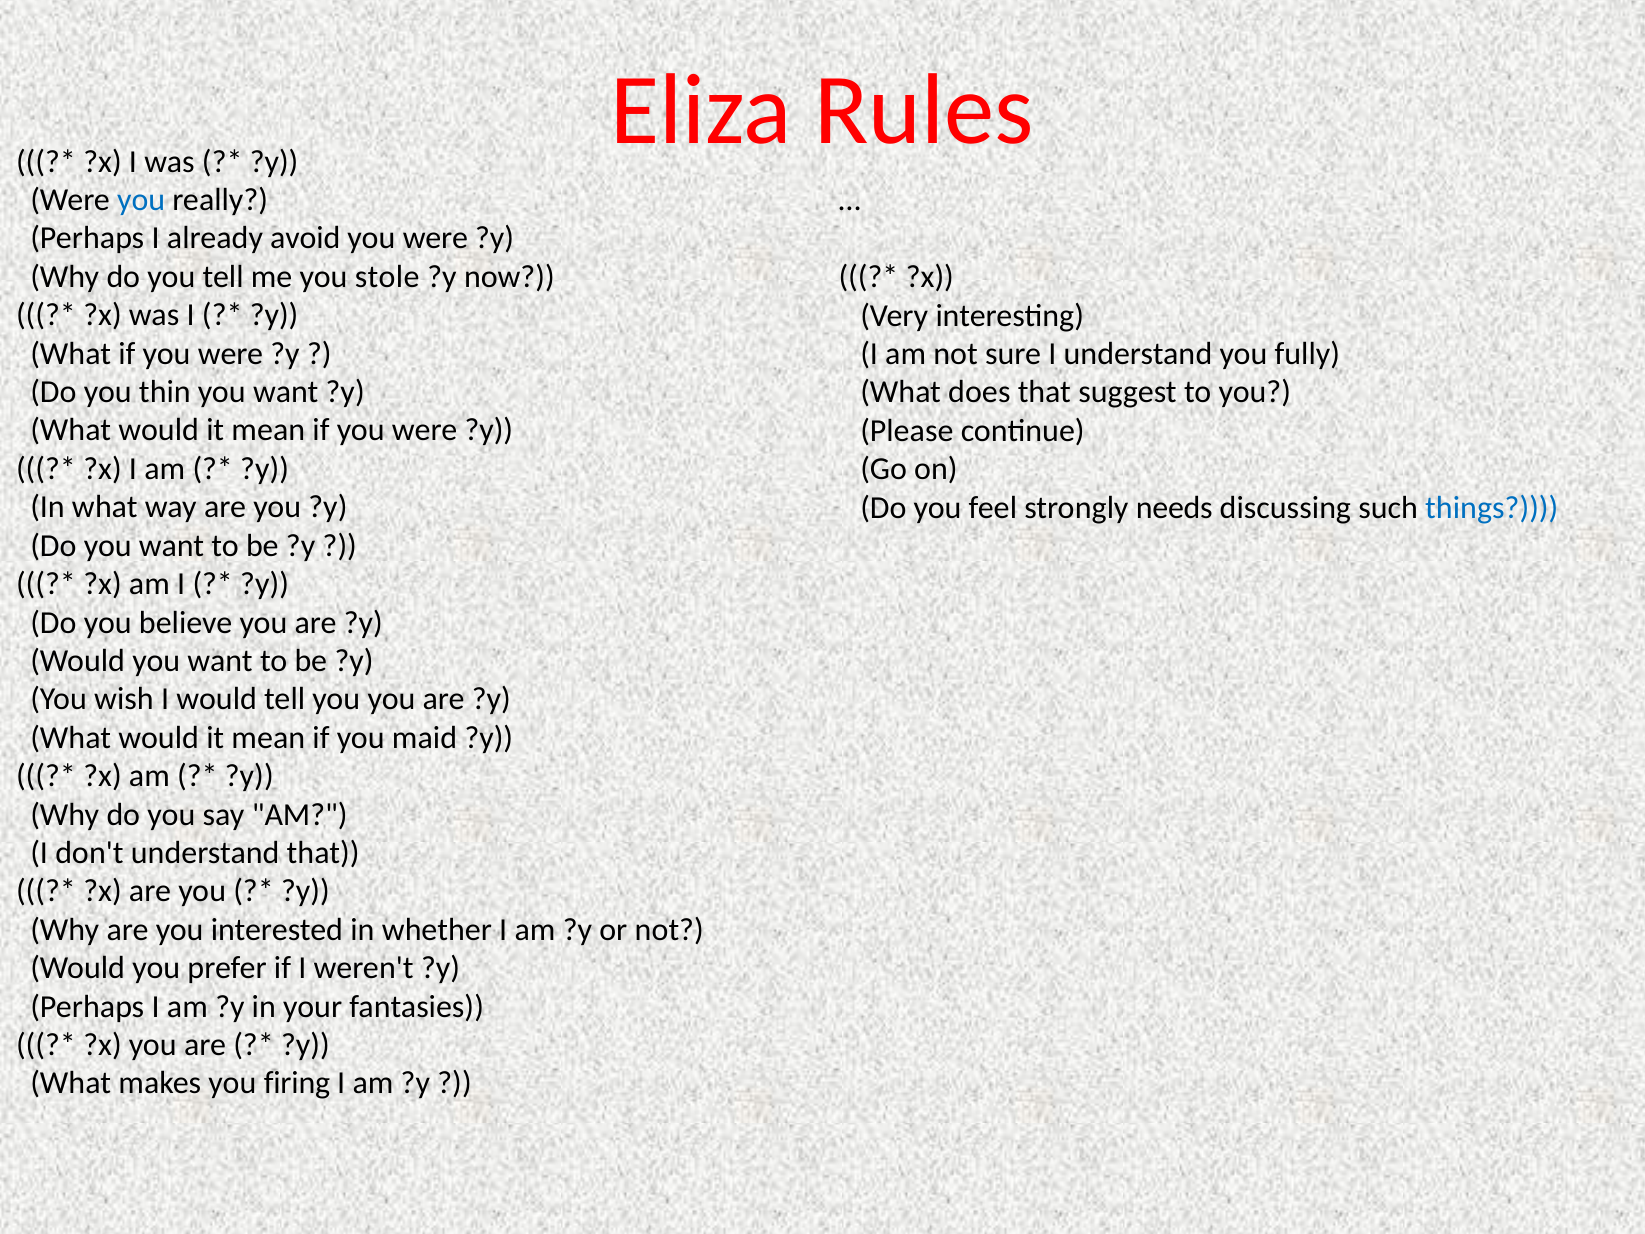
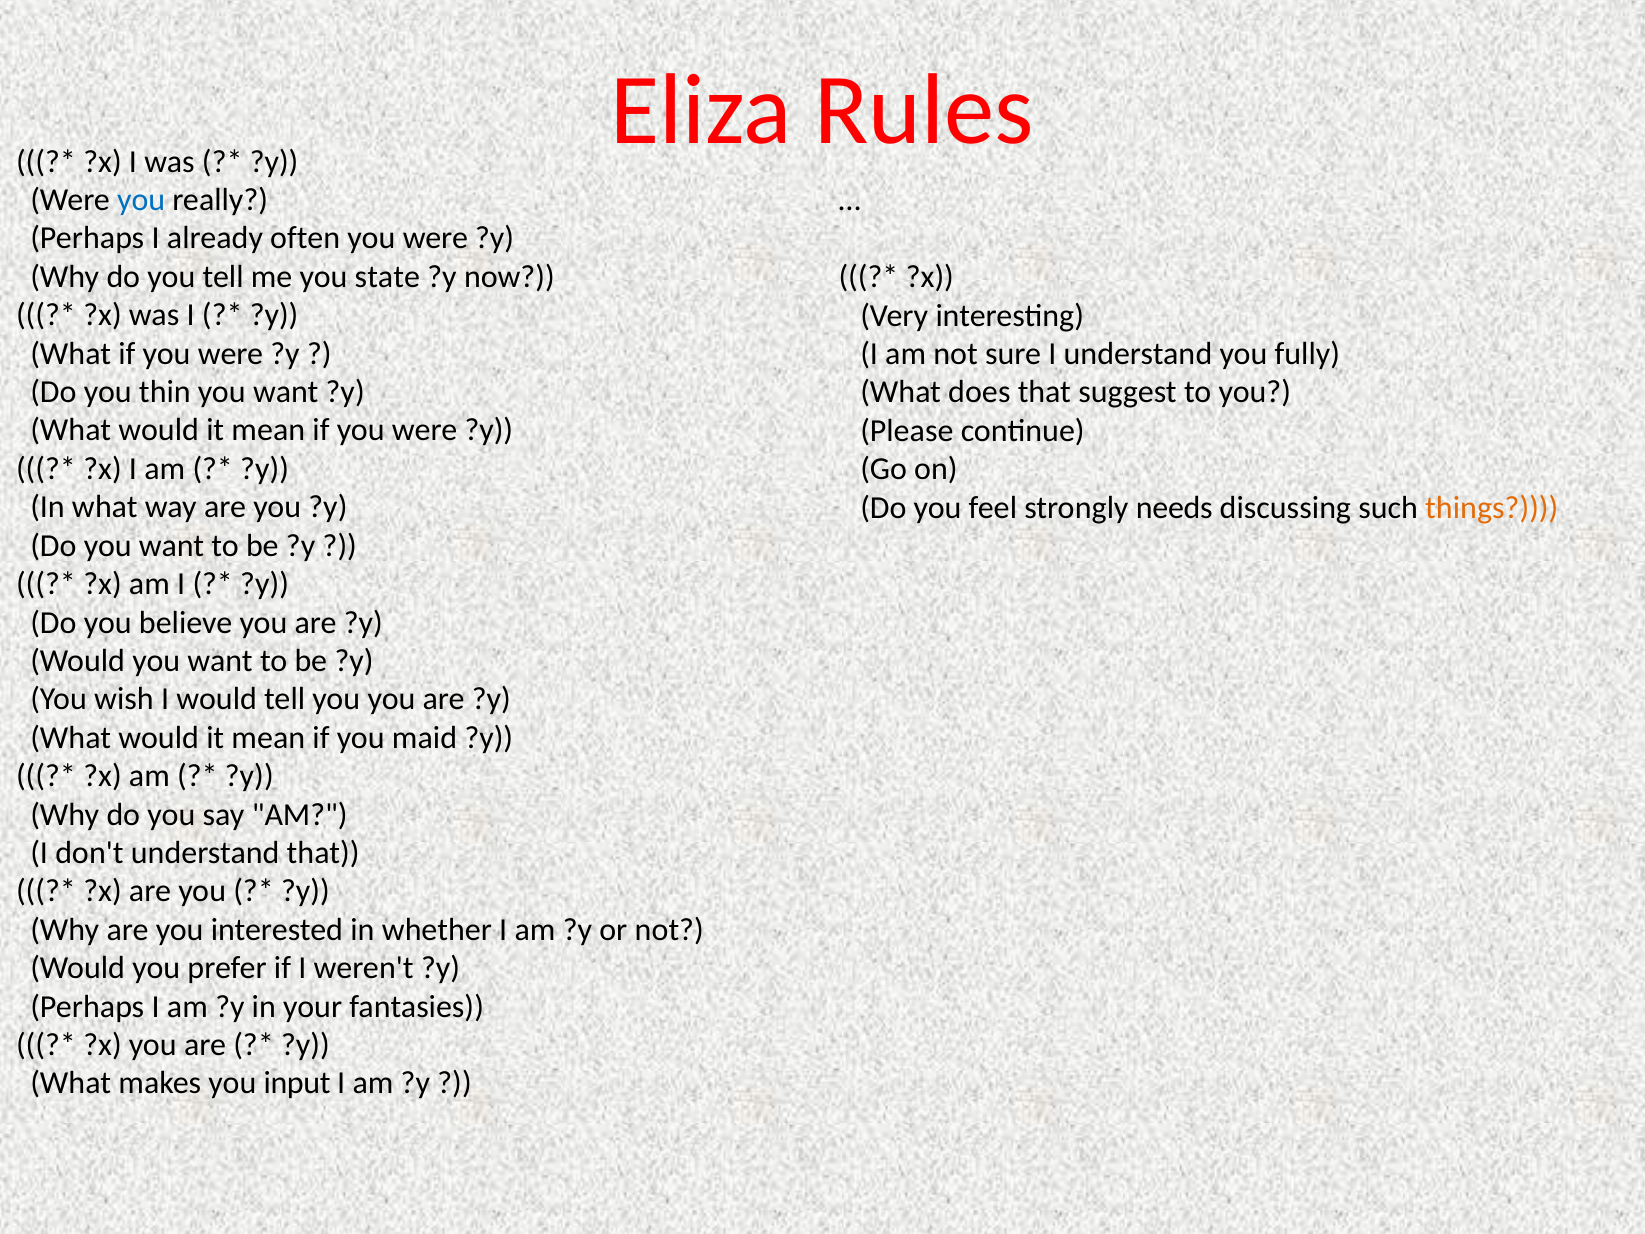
avoid: avoid -> often
stole: stole -> state
things colour: blue -> orange
firing: firing -> input
